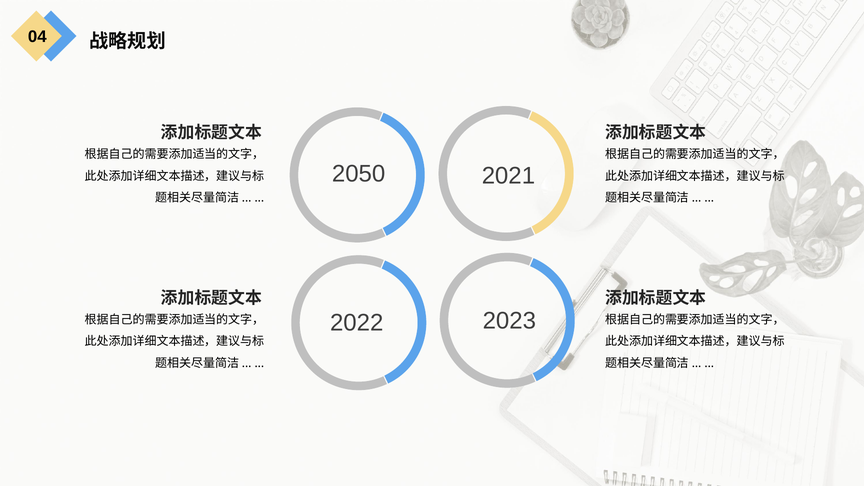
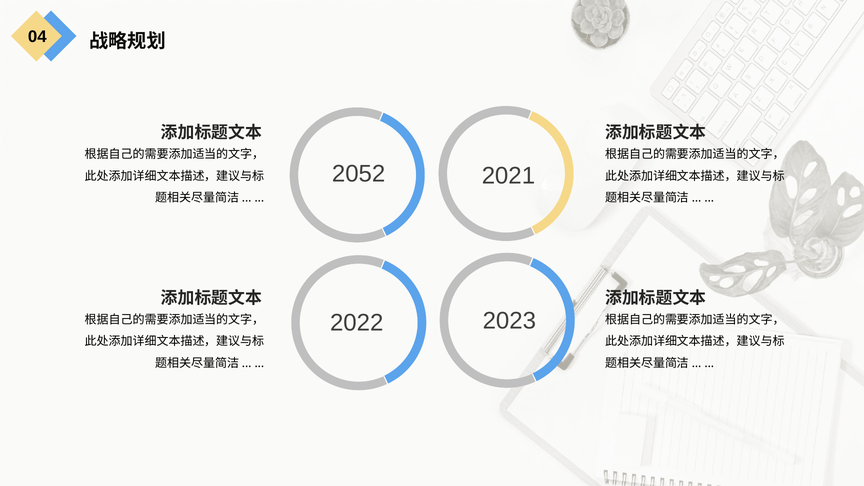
2050: 2050 -> 2052
